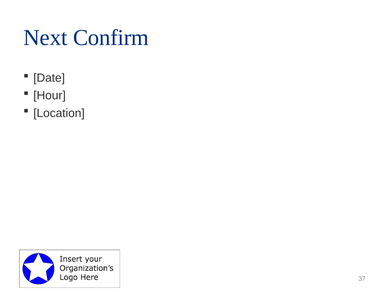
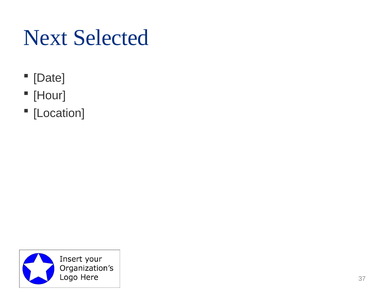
Confirm: Confirm -> Selected
